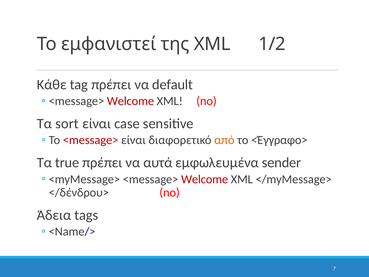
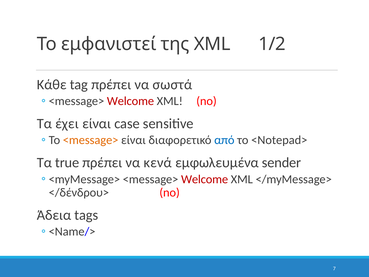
default: default -> σωστά
sort: sort -> έχει
<message> at (91, 140) colour: red -> orange
από colour: orange -> blue
<Έγγραφο>: <Έγγραφο> -> <Notepad>
αυτά: αυτά -> κενά
